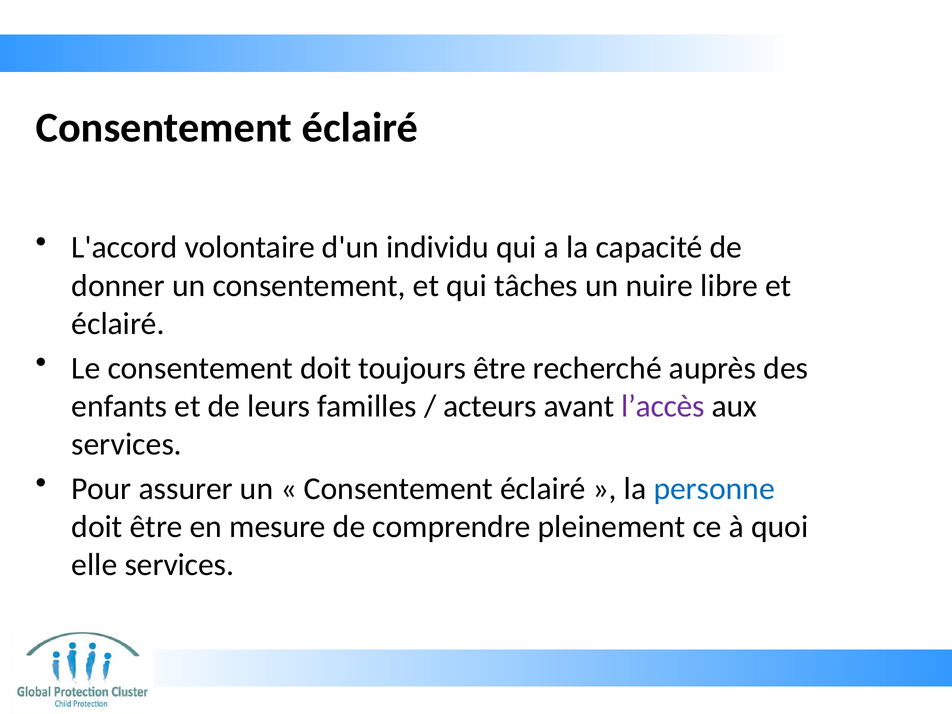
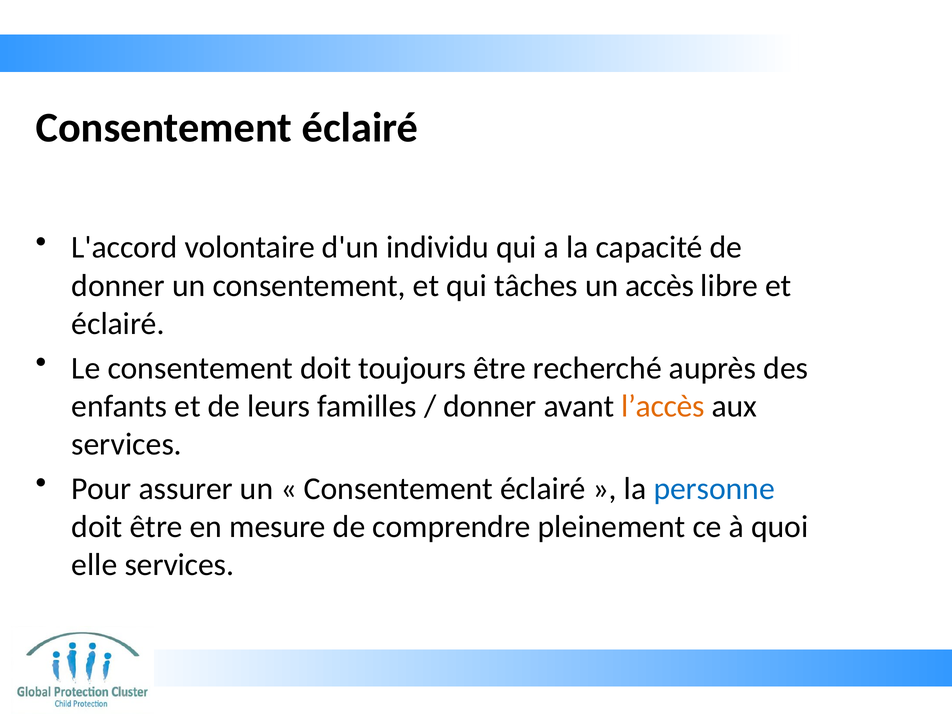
nuire: nuire -> accès
acteurs at (490, 406): acteurs -> donner
l’accès colour: purple -> orange
